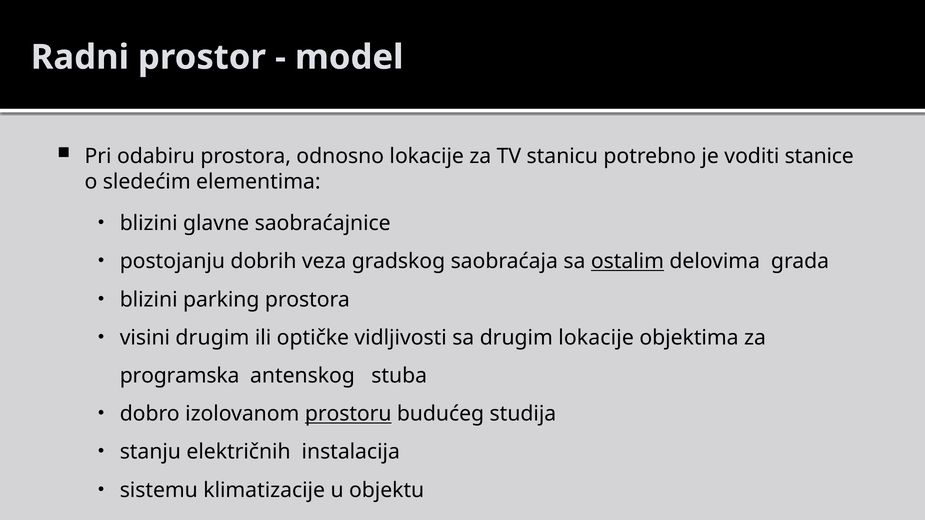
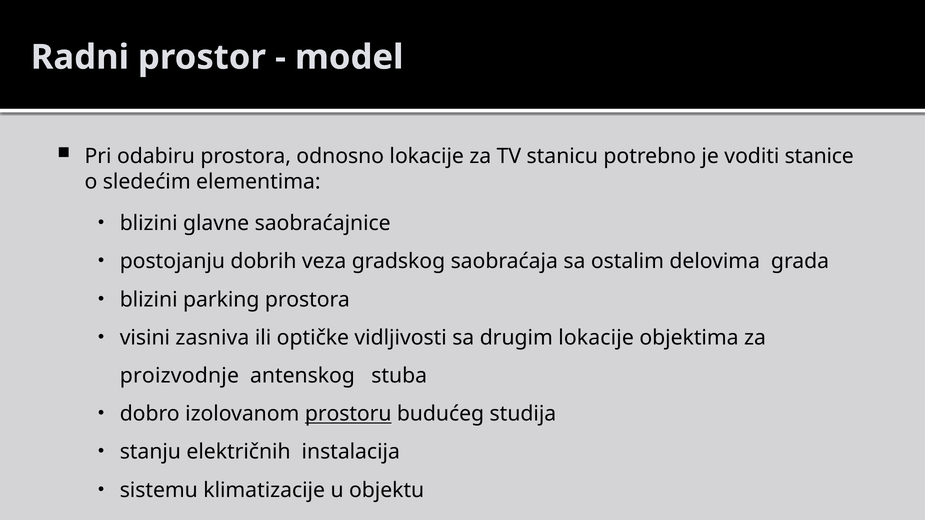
ostalim underline: present -> none
visini drugim: drugim -> zasniva
programska: programska -> proizvodnje
